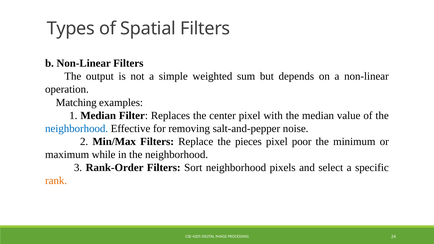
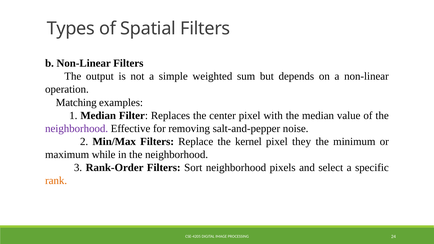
neighborhood at (77, 129) colour: blue -> purple
pieces: pieces -> kernel
poor: poor -> they
